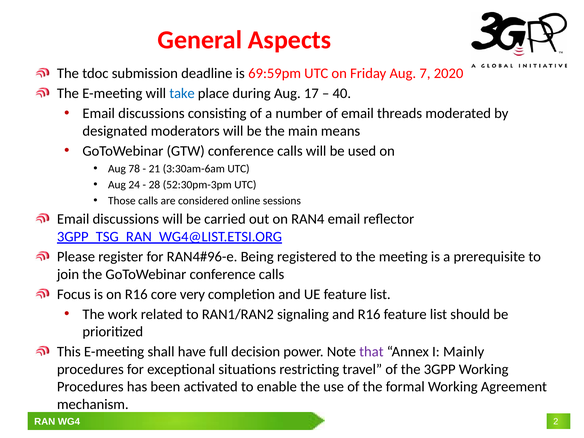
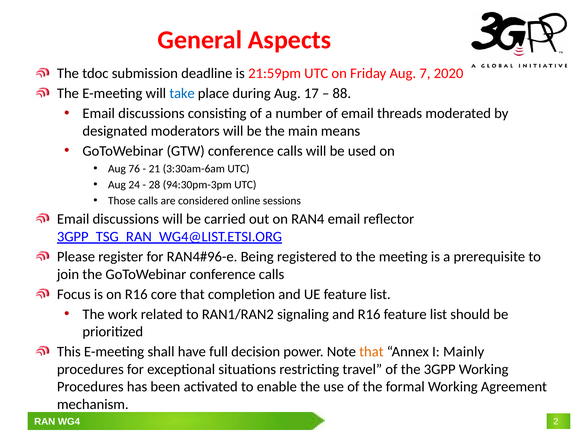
69:59pm: 69:59pm -> 21:59pm
40: 40 -> 88
78: 78 -> 76
52:30pm-3pm: 52:30pm-3pm -> 94:30pm-3pm
core very: very -> that
that at (371, 352) colour: purple -> orange
